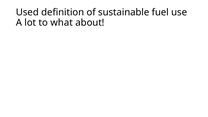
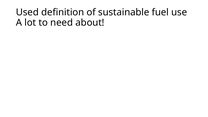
what: what -> need
